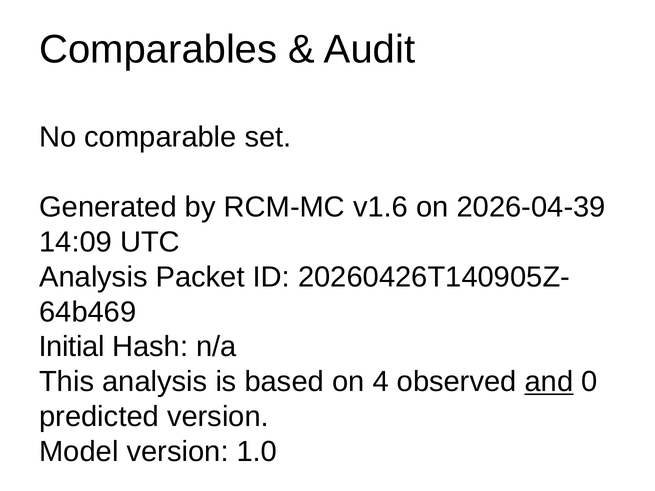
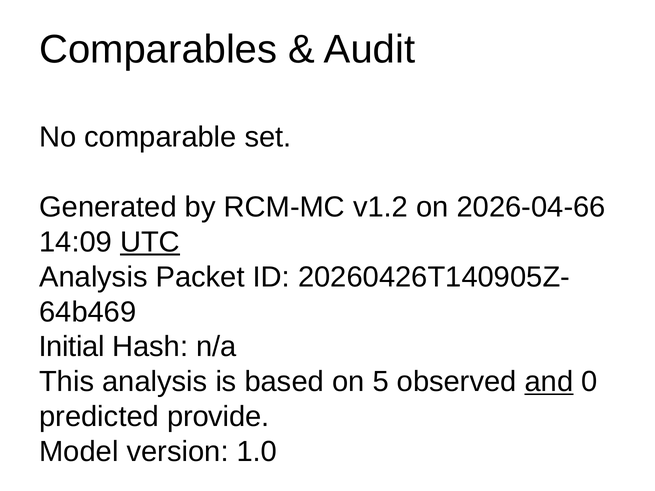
v1.6: v1.6 -> v1.2
2026-04-39: 2026-04-39 -> 2026-04-66
UTC underline: none -> present
4: 4 -> 5
predicted version: version -> provide
